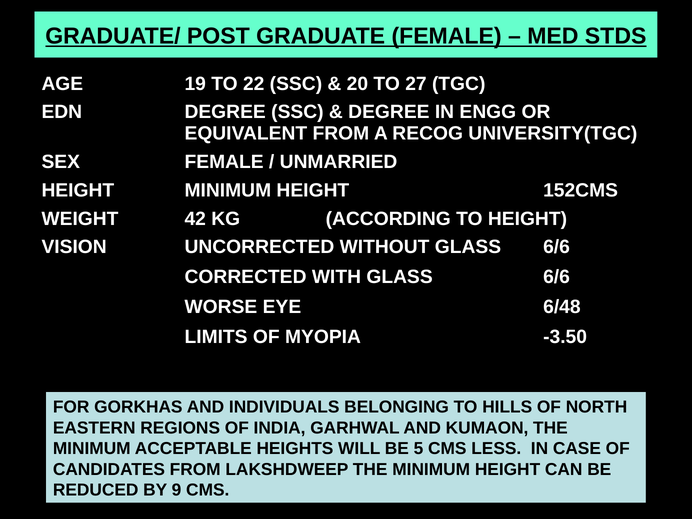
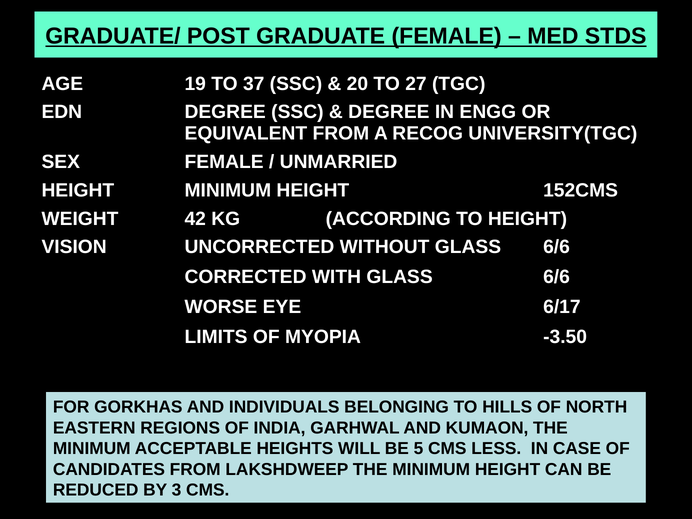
22: 22 -> 37
6/48: 6/48 -> 6/17
9: 9 -> 3
